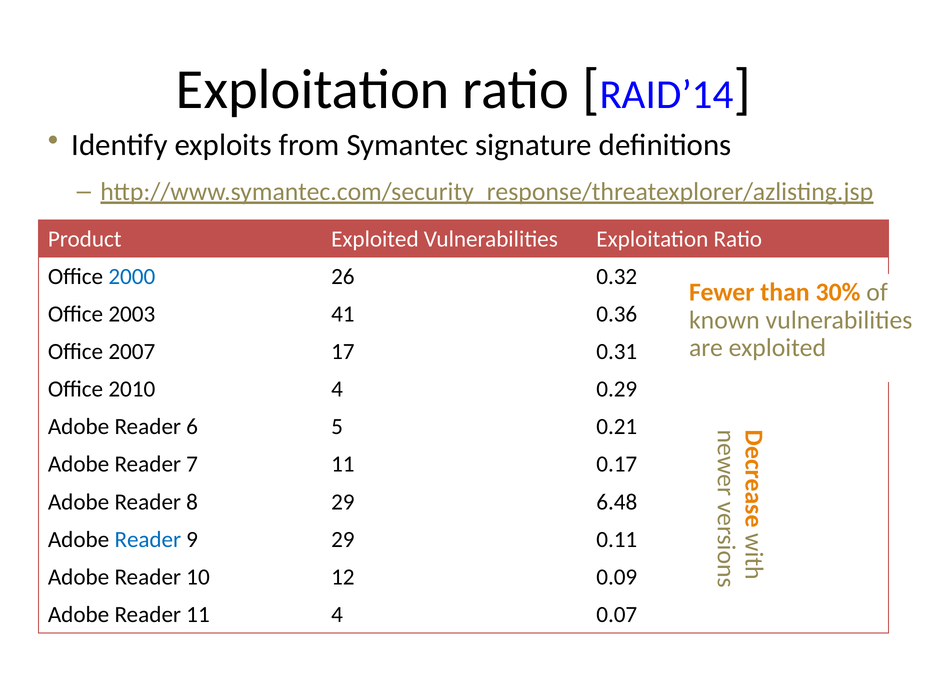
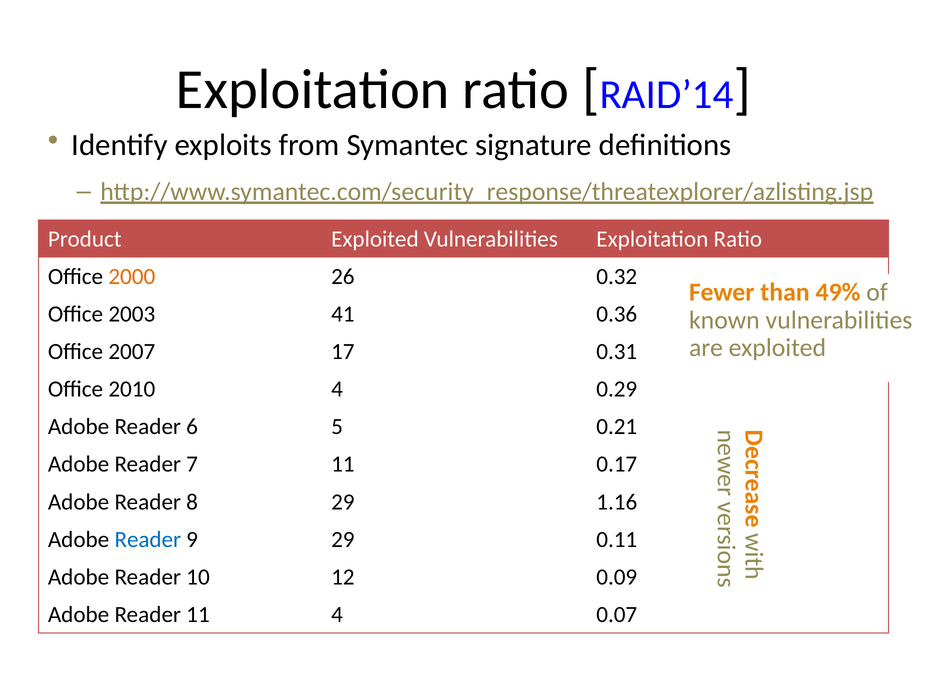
2000 colour: blue -> orange
30%: 30% -> 49%
6.48: 6.48 -> 1.16
